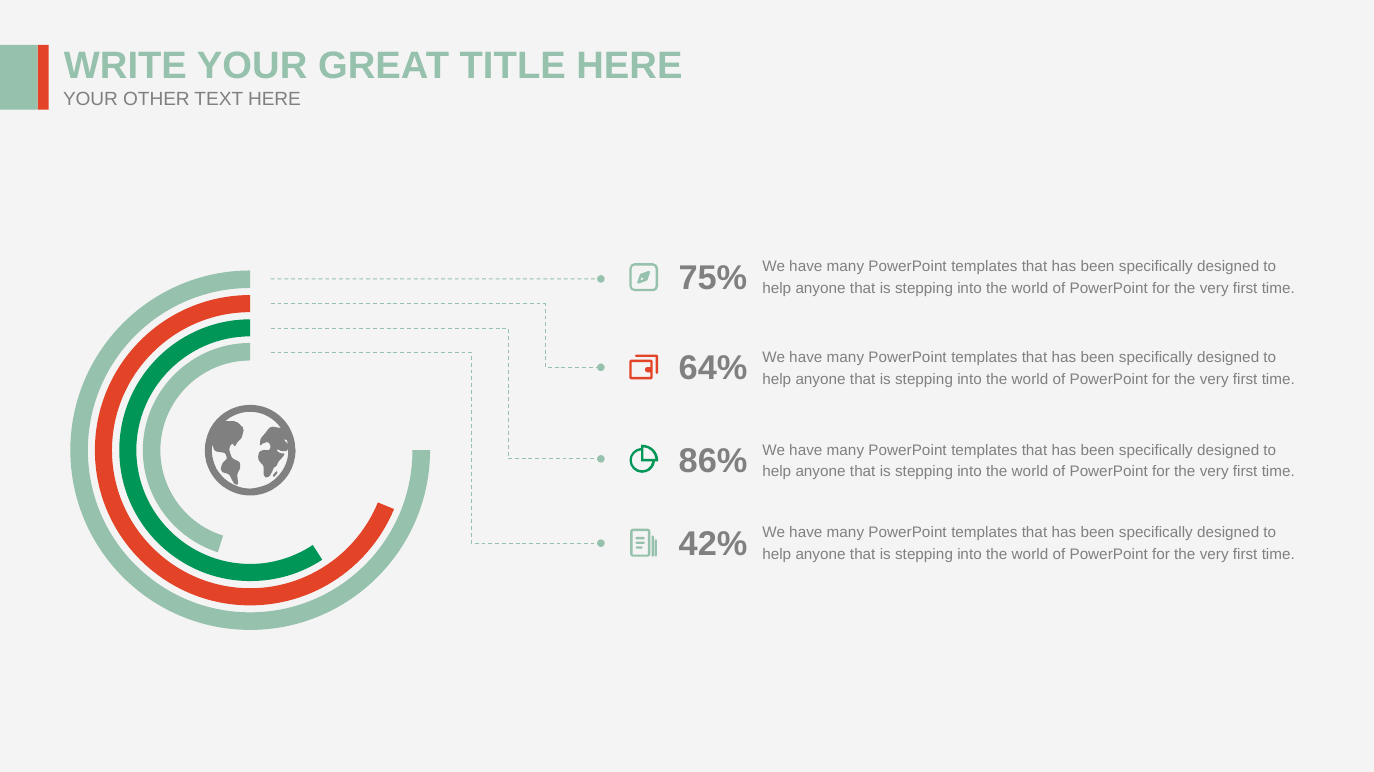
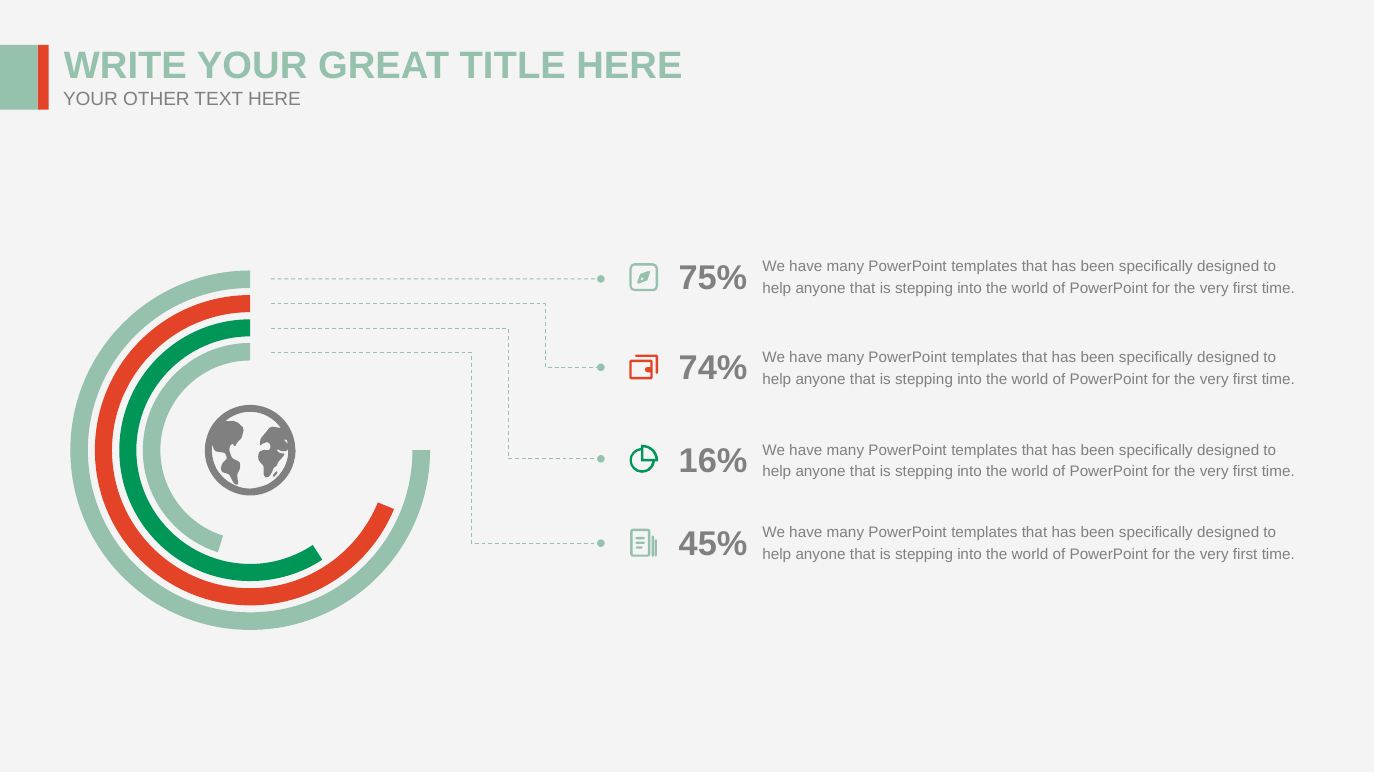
64%: 64% -> 74%
86%: 86% -> 16%
42%: 42% -> 45%
